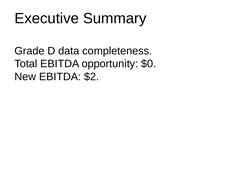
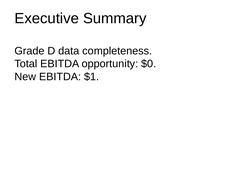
$2: $2 -> $1
